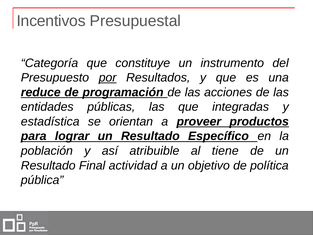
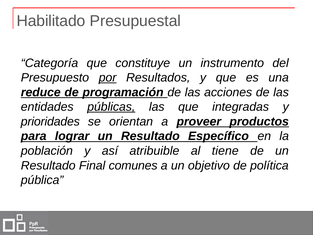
Incentivos: Incentivos -> Habilitado
públicas underline: none -> present
estadística: estadística -> prioridades
actividad: actividad -> comunes
